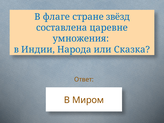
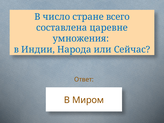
флаге: флаге -> число
звёзд: звёзд -> всего
Сказка: Сказка -> Сейчас
